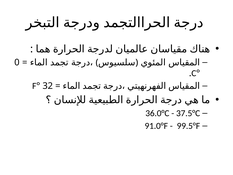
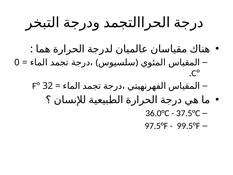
91.0°F: 91.0°F -> 97.5°F
